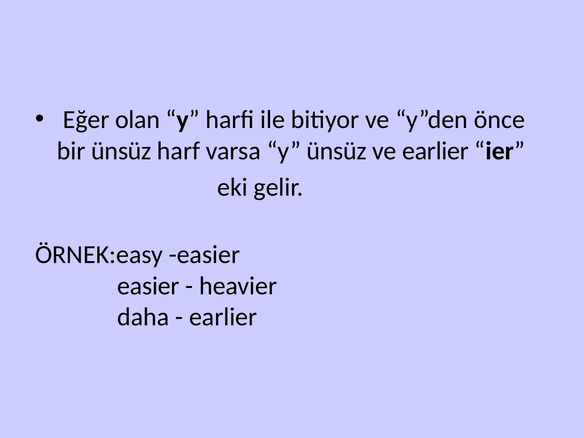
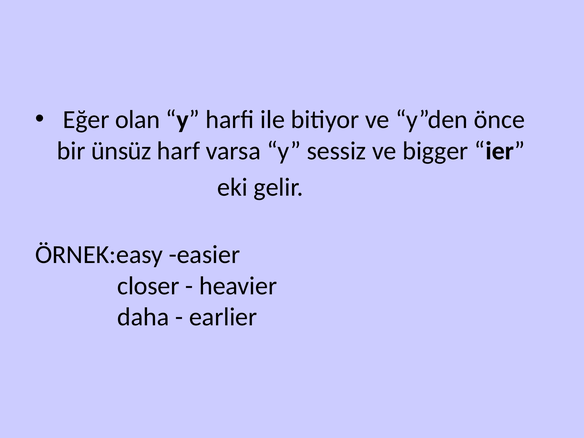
y ünsüz: ünsüz -> sessiz
ve earlier: earlier -> bigger
easier at (148, 286): easier -> closer
